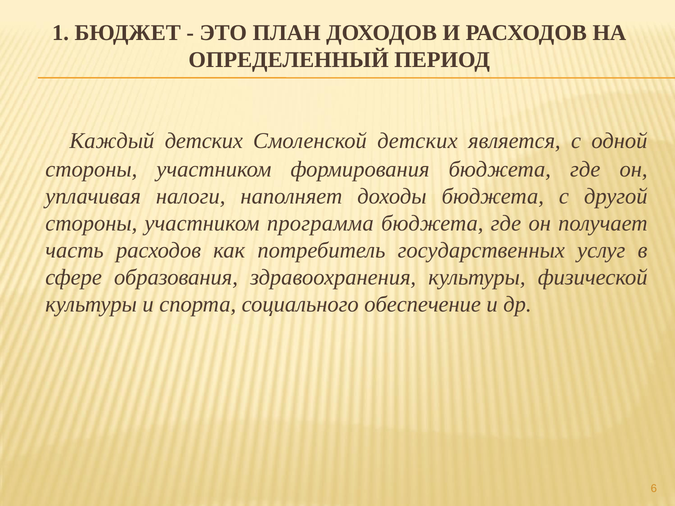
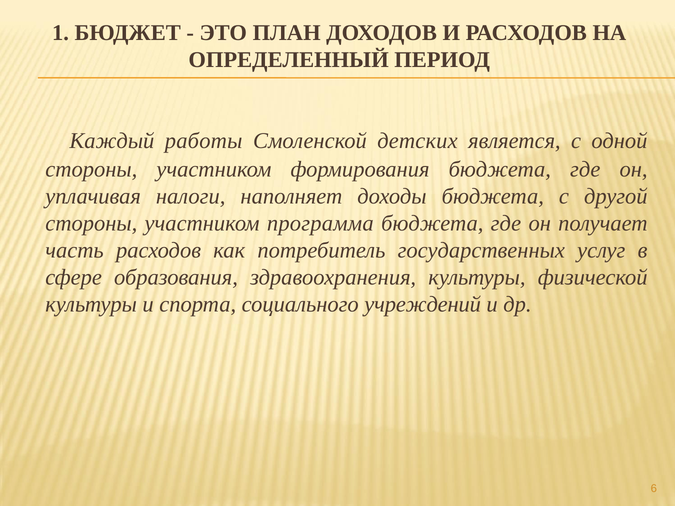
Каждый детских: детских -> работы
обеспечение: обеспечение -> учреждений
